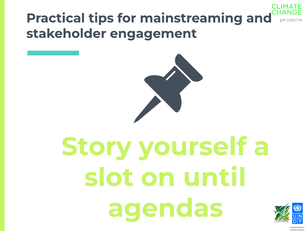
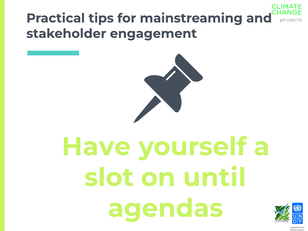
Story: Story -> Have
